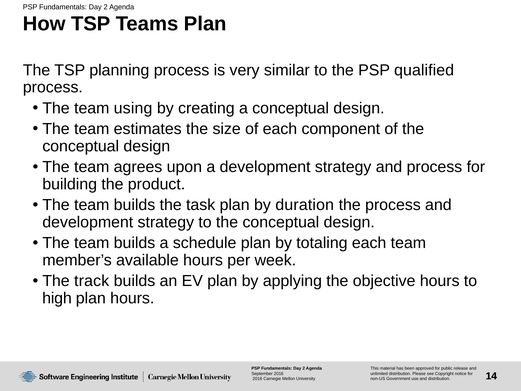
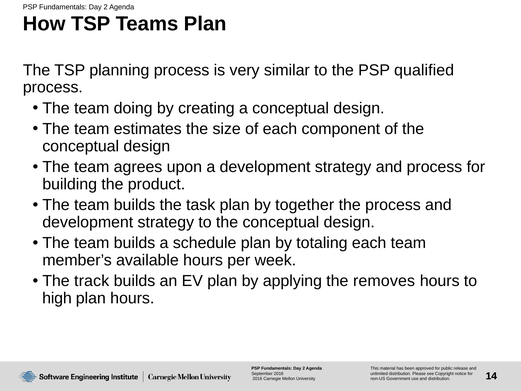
using: using -> doing
duration: duration -> together
objective: objective -> removes
